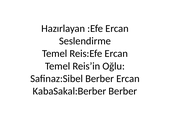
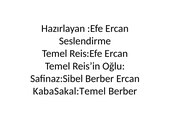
KabaSakal:Berber: KabaSakal:Berber -> KabaSakal:Temel
